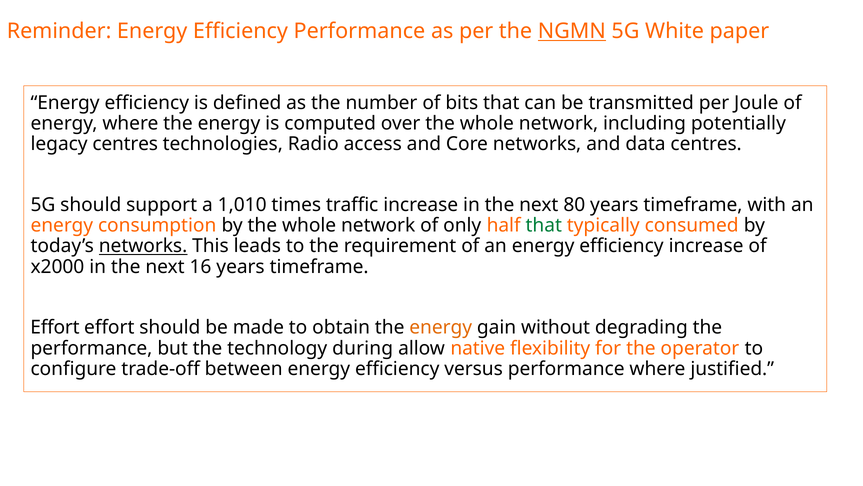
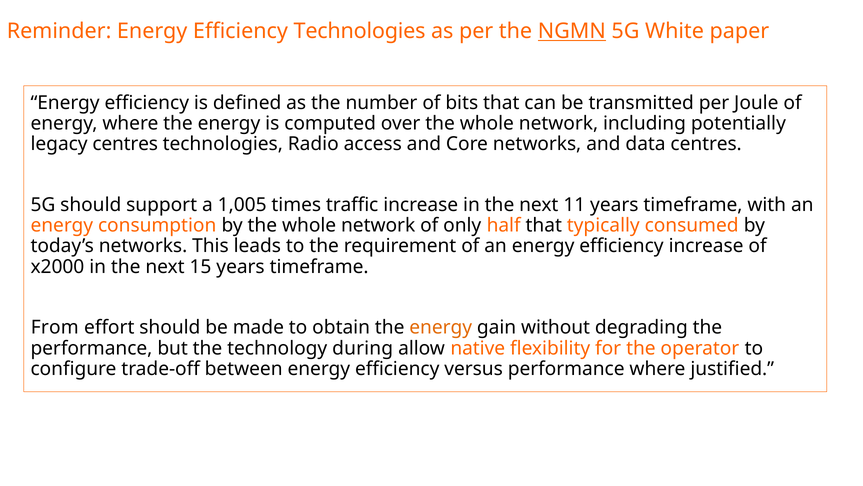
Efficiency Performance: Performance -> Technologies
1,010: 1,010 -> 1,005
80: 80 -> 11
that at (544, 225) colour: green -> black
networks at (143, 246) underline: present -> none
16: 16 -> 15
Effort at (55, 327): Effort -> From
